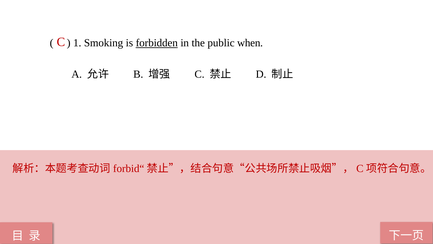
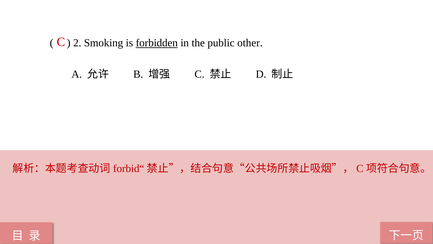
1: 1 -> 2
when: when -> other
